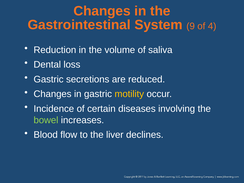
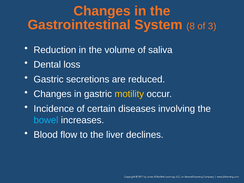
9: 9 -> 8
4: 4 -> 3
bowel colour: light green -> light blue
